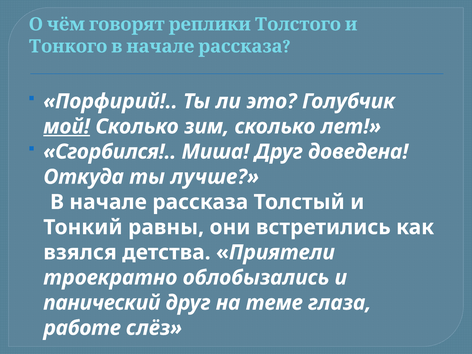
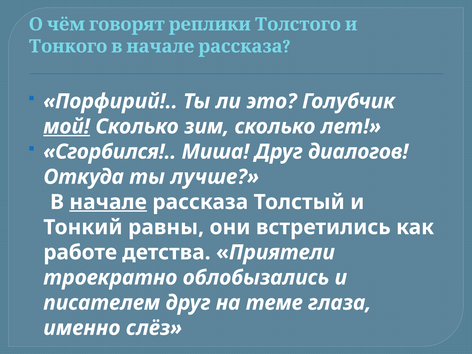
доведена: доведена -> диалогов
начале underline: none -> present
взялся: взялся -> работе
панический: панический -> писателем
работе: работе -> именно
